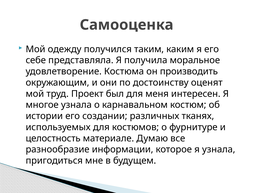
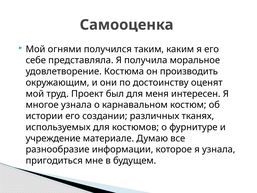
одежду: одежду -> огнями
целостность: целостность -> учреждение
